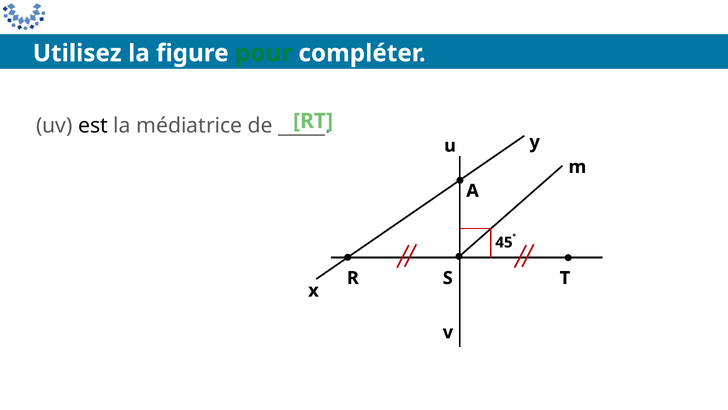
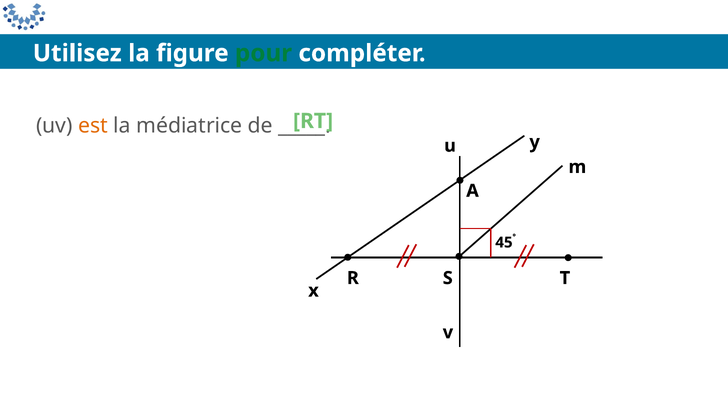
est colour: black -> orange
